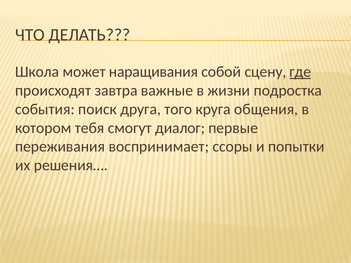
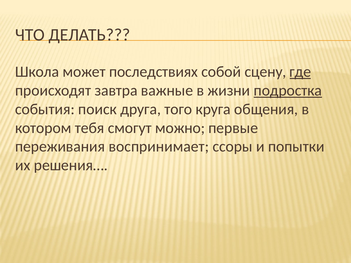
наращивания: наращивания -> последствиях
подростка underline: none -> present
диалог: диалог -> можно
